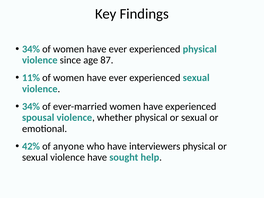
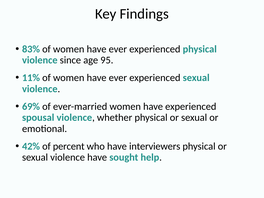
34% at (31, 49): 34% -> 83%
87: 87 -> 95
34% at (31, 107): 34% -> 69%
anyone: anyone -> percent
